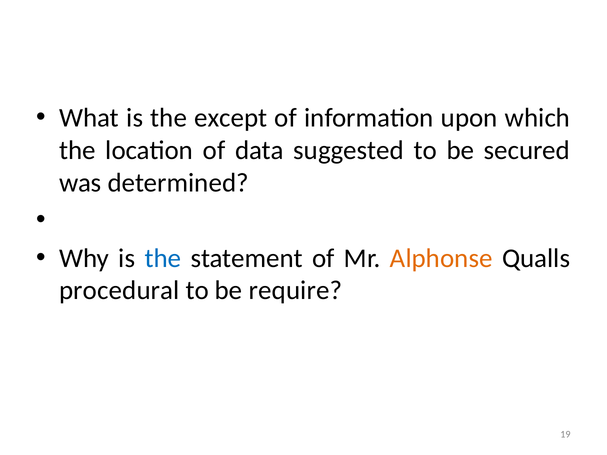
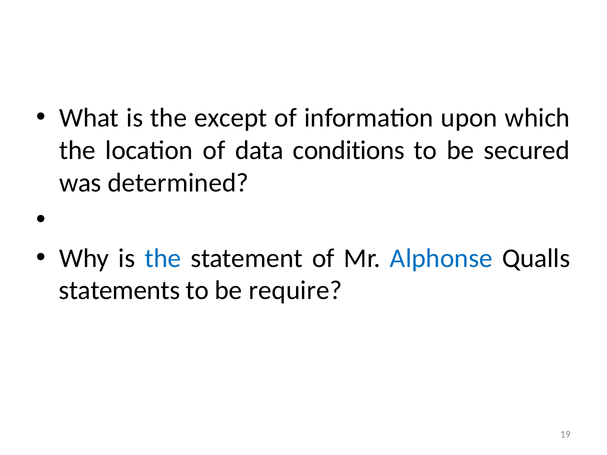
suggested: suggested -> conditions
Alphonse colour: orange -> blue
procedural: procedural -> statements
